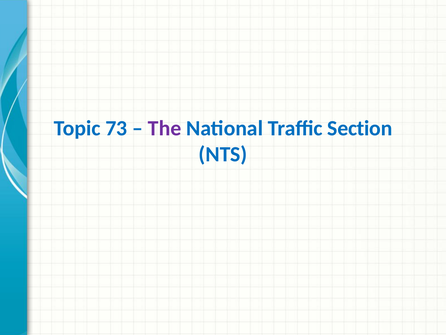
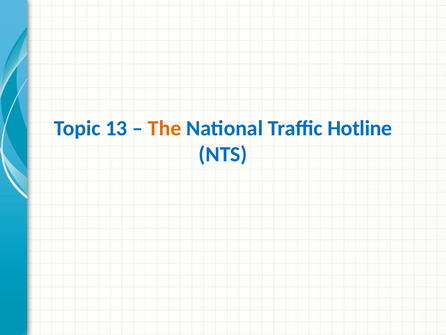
73: 73 -> 13
The colour: purple -> orange
Section: Section -> Hotline
